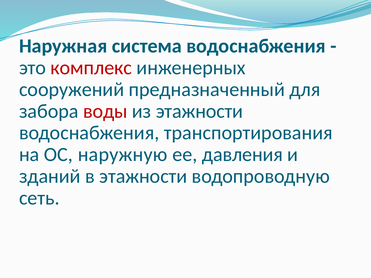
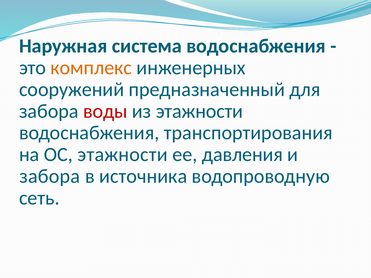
комплекс colour: red -> orange
ОС наружную: наружную -> этажности
зданий at (50, 176): зданий -> забора
в этажности: этажности -> источника
